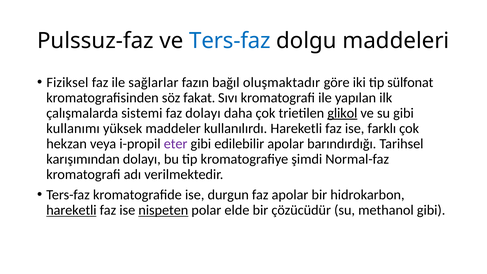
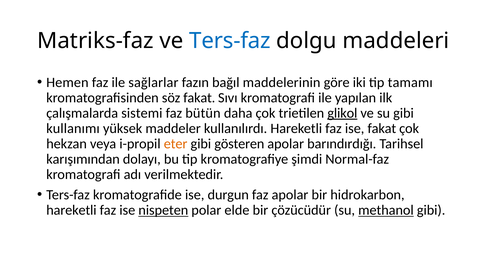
Pulssuz-faz: Pulssuz-faz -> Matriks-faz
Fiziksel: Fiziksel -> Hemen
oluşmaktadır: oluşmaktadır -> maddelerinin
sülfonat: sülfonat -> tamamı
faz dolayı: dolayı -> bütün
ise farklı: farklı -> fakat
eter colour: purple -> orange
edilebilir: edilebilir -> gösteren
hareketli at (71, 210) underline: present -> none
methanol underline: none -> present
